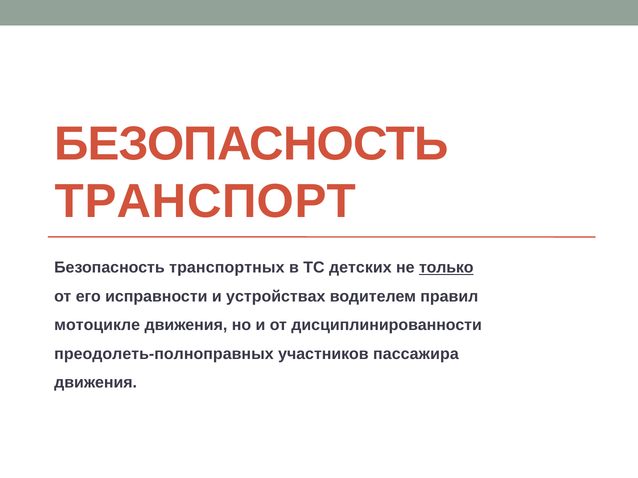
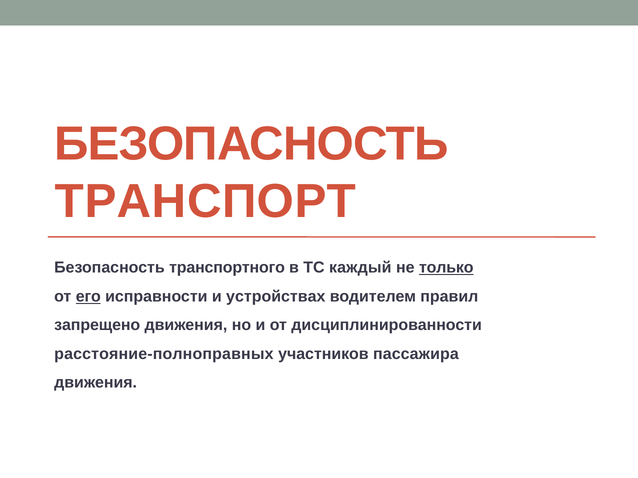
транспортных: транспортных -> транспортного
детских: детских -> каждый
его underline: none -> present
мотоцикле: мотоцикле -> запрещено
преодолеть-полноправных: преодолеть-полноправных -> расстояние-полноправных
